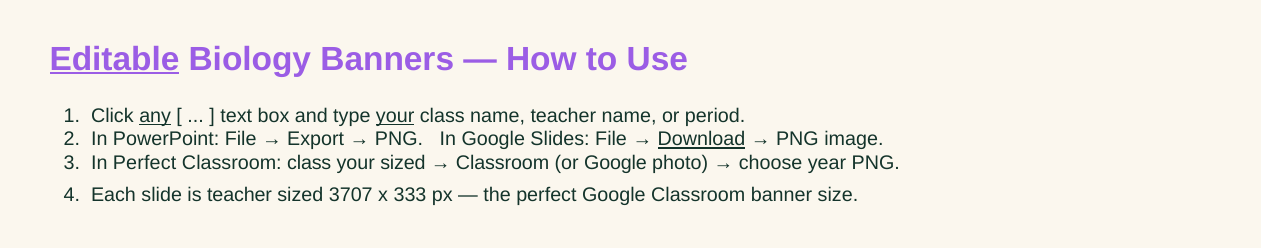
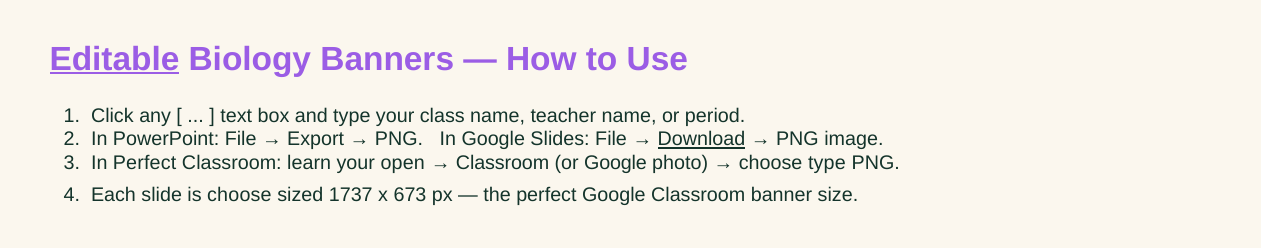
any underline: present -> none
your at (395, 116) underline: present -> none
Classroom class: class -> learn
your sized: sized -> open
choose year: year -> type
is teacher: teacher -> choose
3707: 3707 -> 1737
333: 333 -> 673
